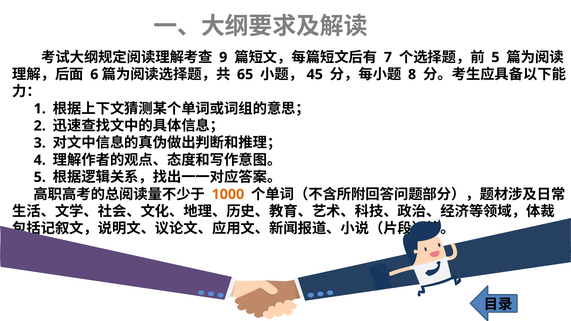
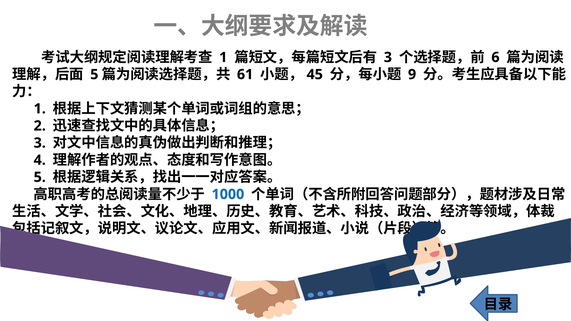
9 at (223, 57): 9 -> 1
7 at (388, 57): 7 -> 3
5 at (495, 57): 5 -> 6
6 at (94, 74): 6 -> 5
65: 65 -> 61
8: 8 -> 9
1000 colour: orange -> blue
